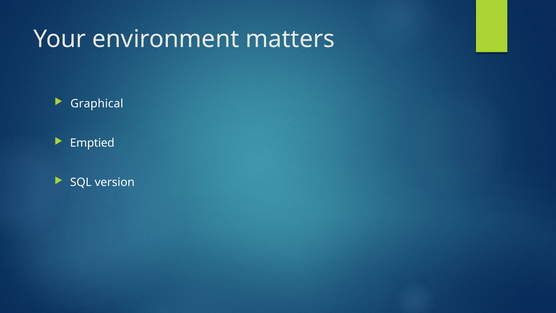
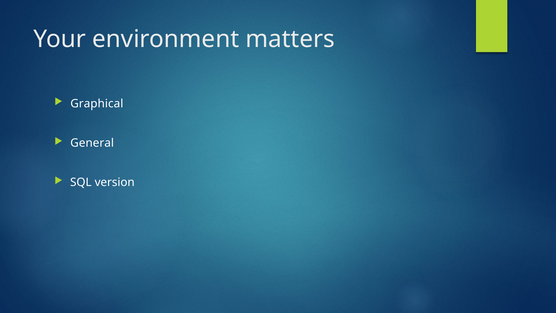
Emptied: Emptied -> General
